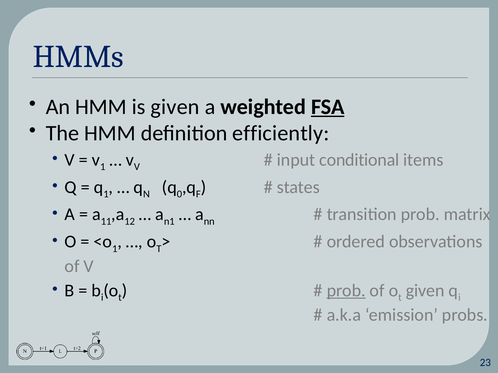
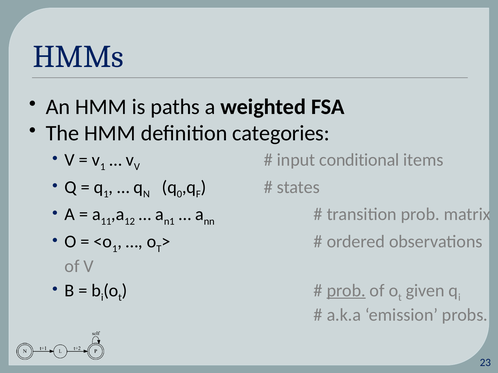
is given: given -> paths
FSA underline: present -> none
efficiently: efficiently -> categories
